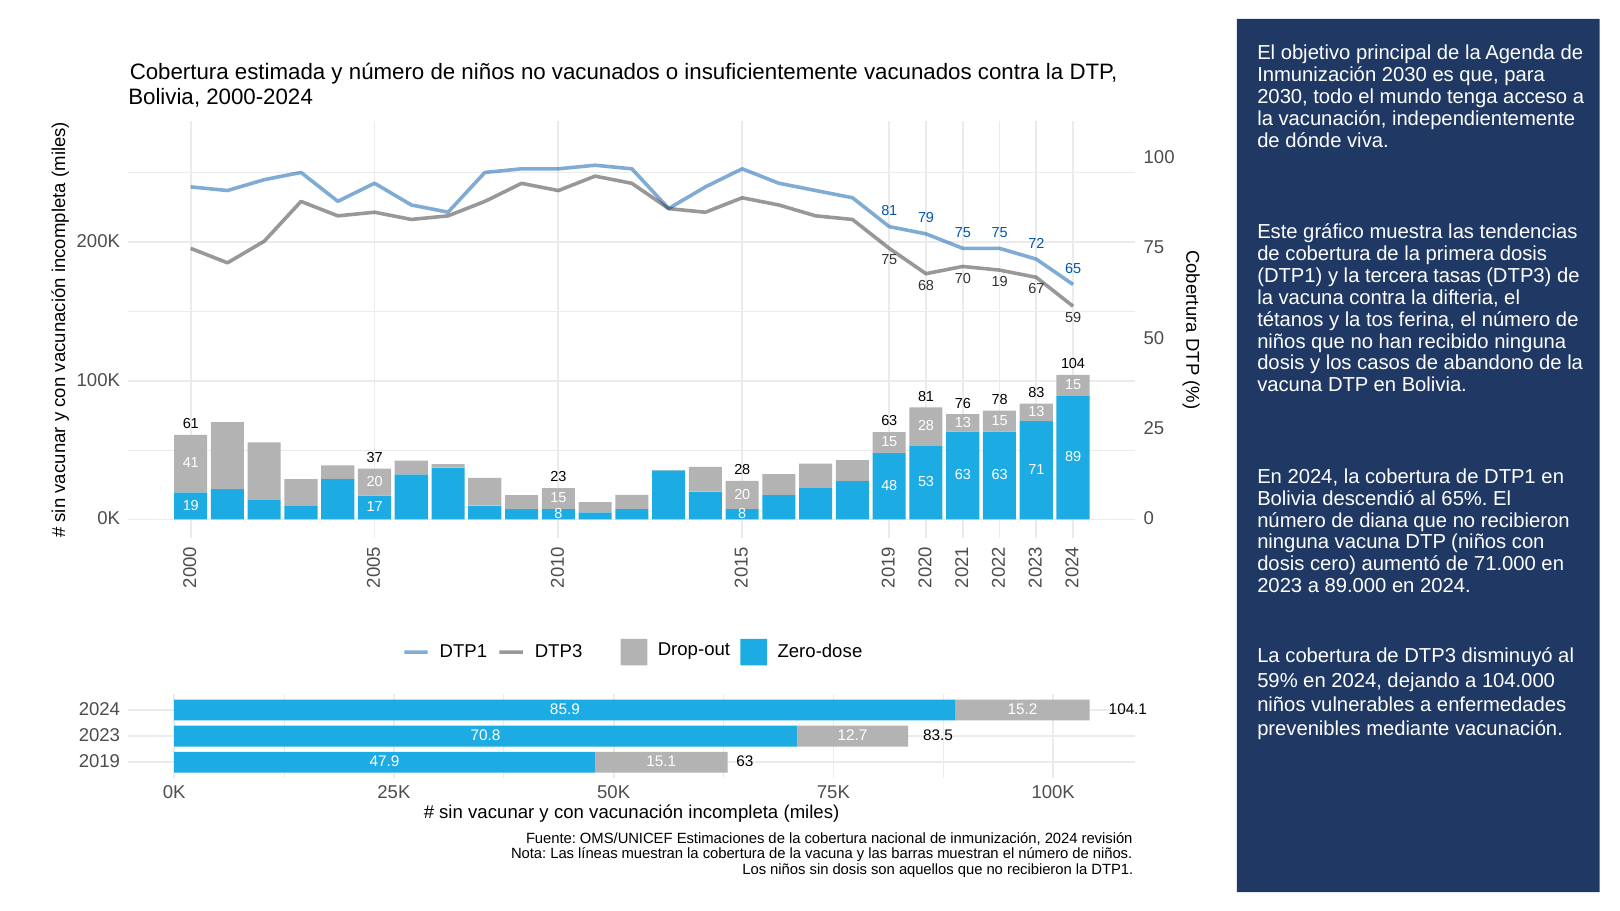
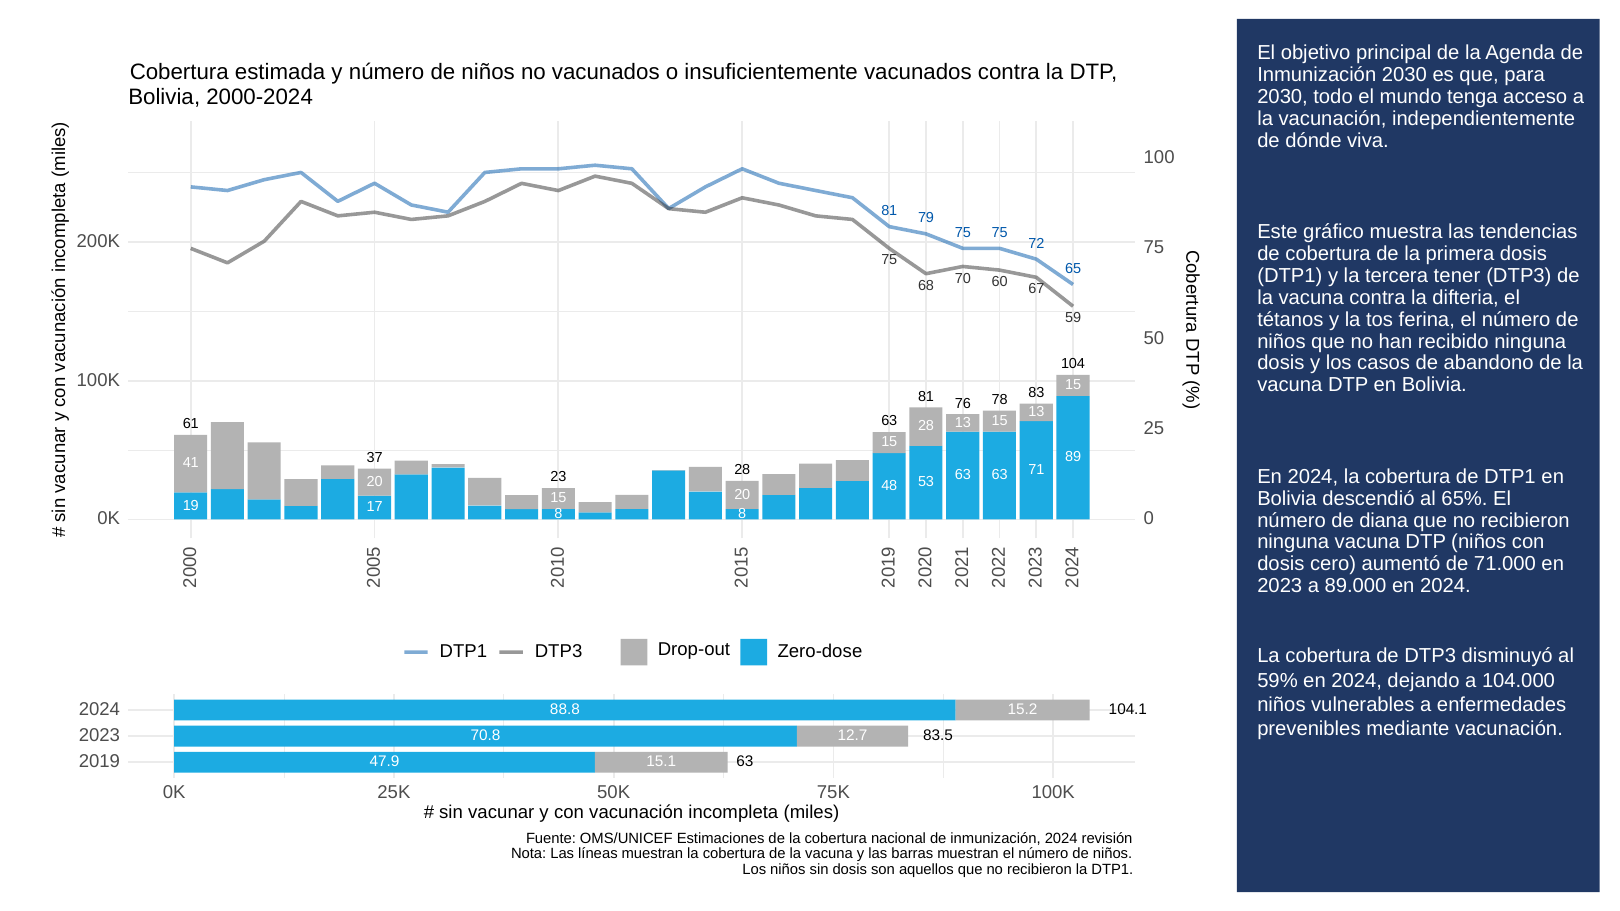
tasas: tasas -> tener
70 19: 19 -> 60
85.9: 85.9 -> 88.8
